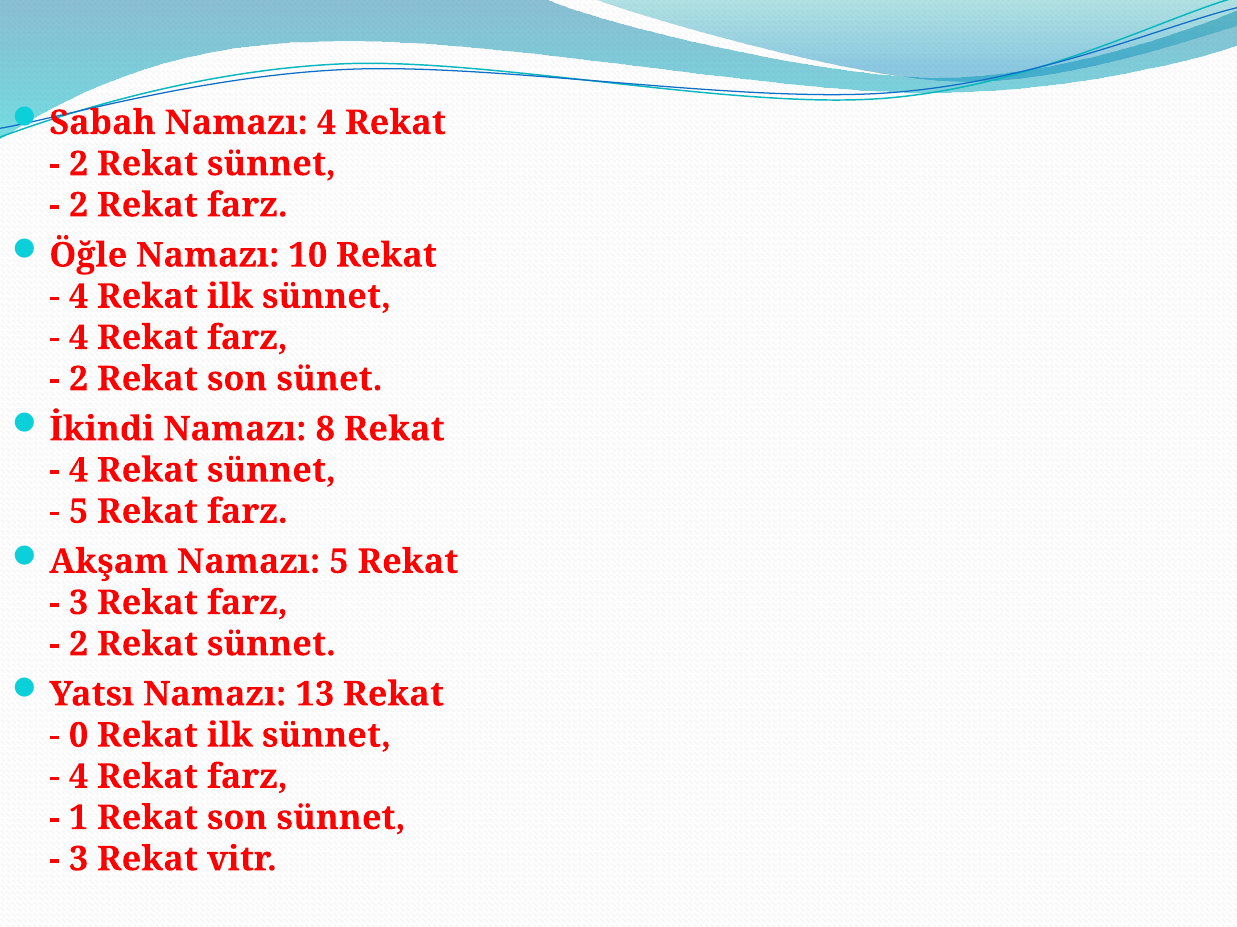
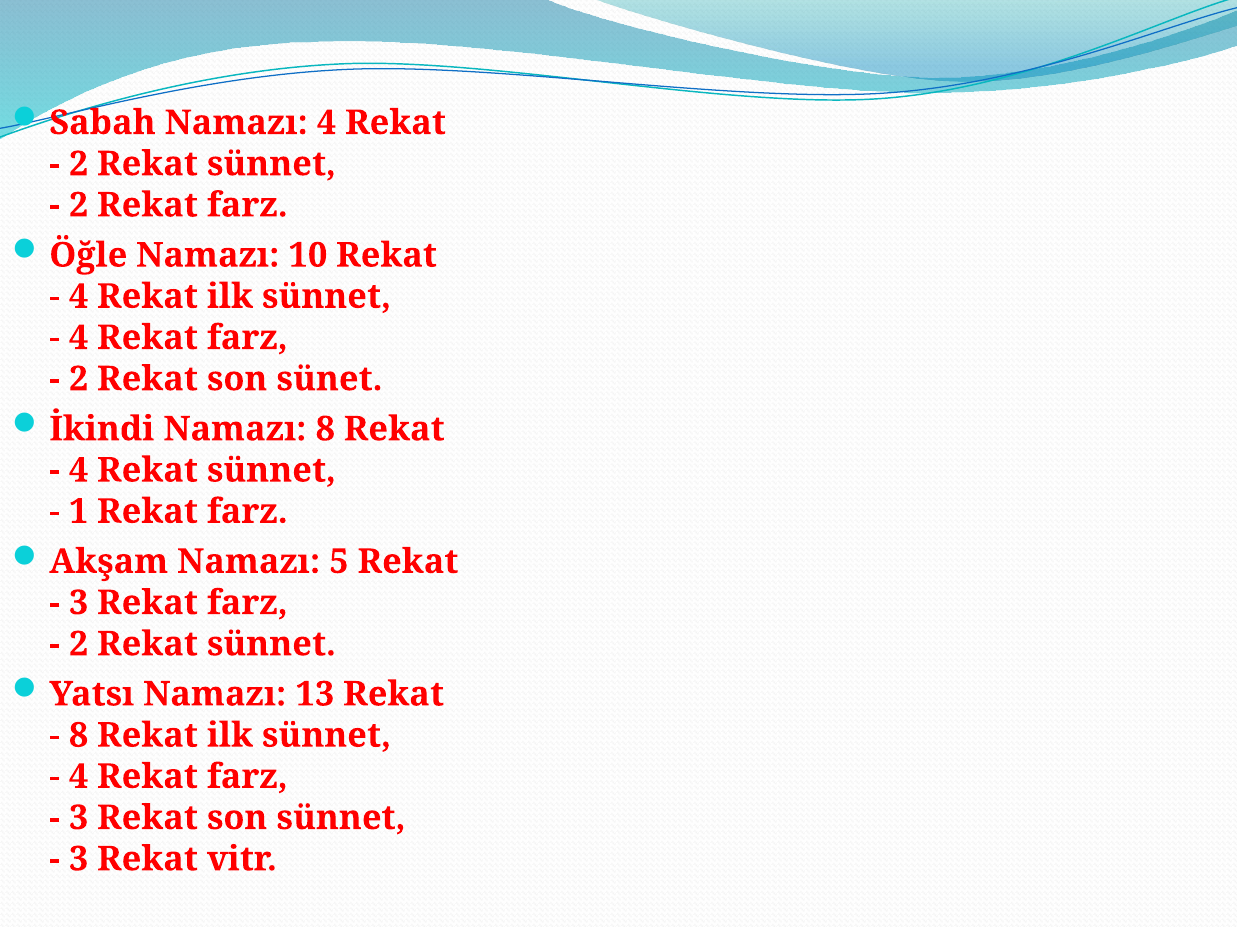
5 at (79, 512): 5 -> 1
0 at (79, 736): 0 -> 8
1 at (79, 818): 1 -> 3
